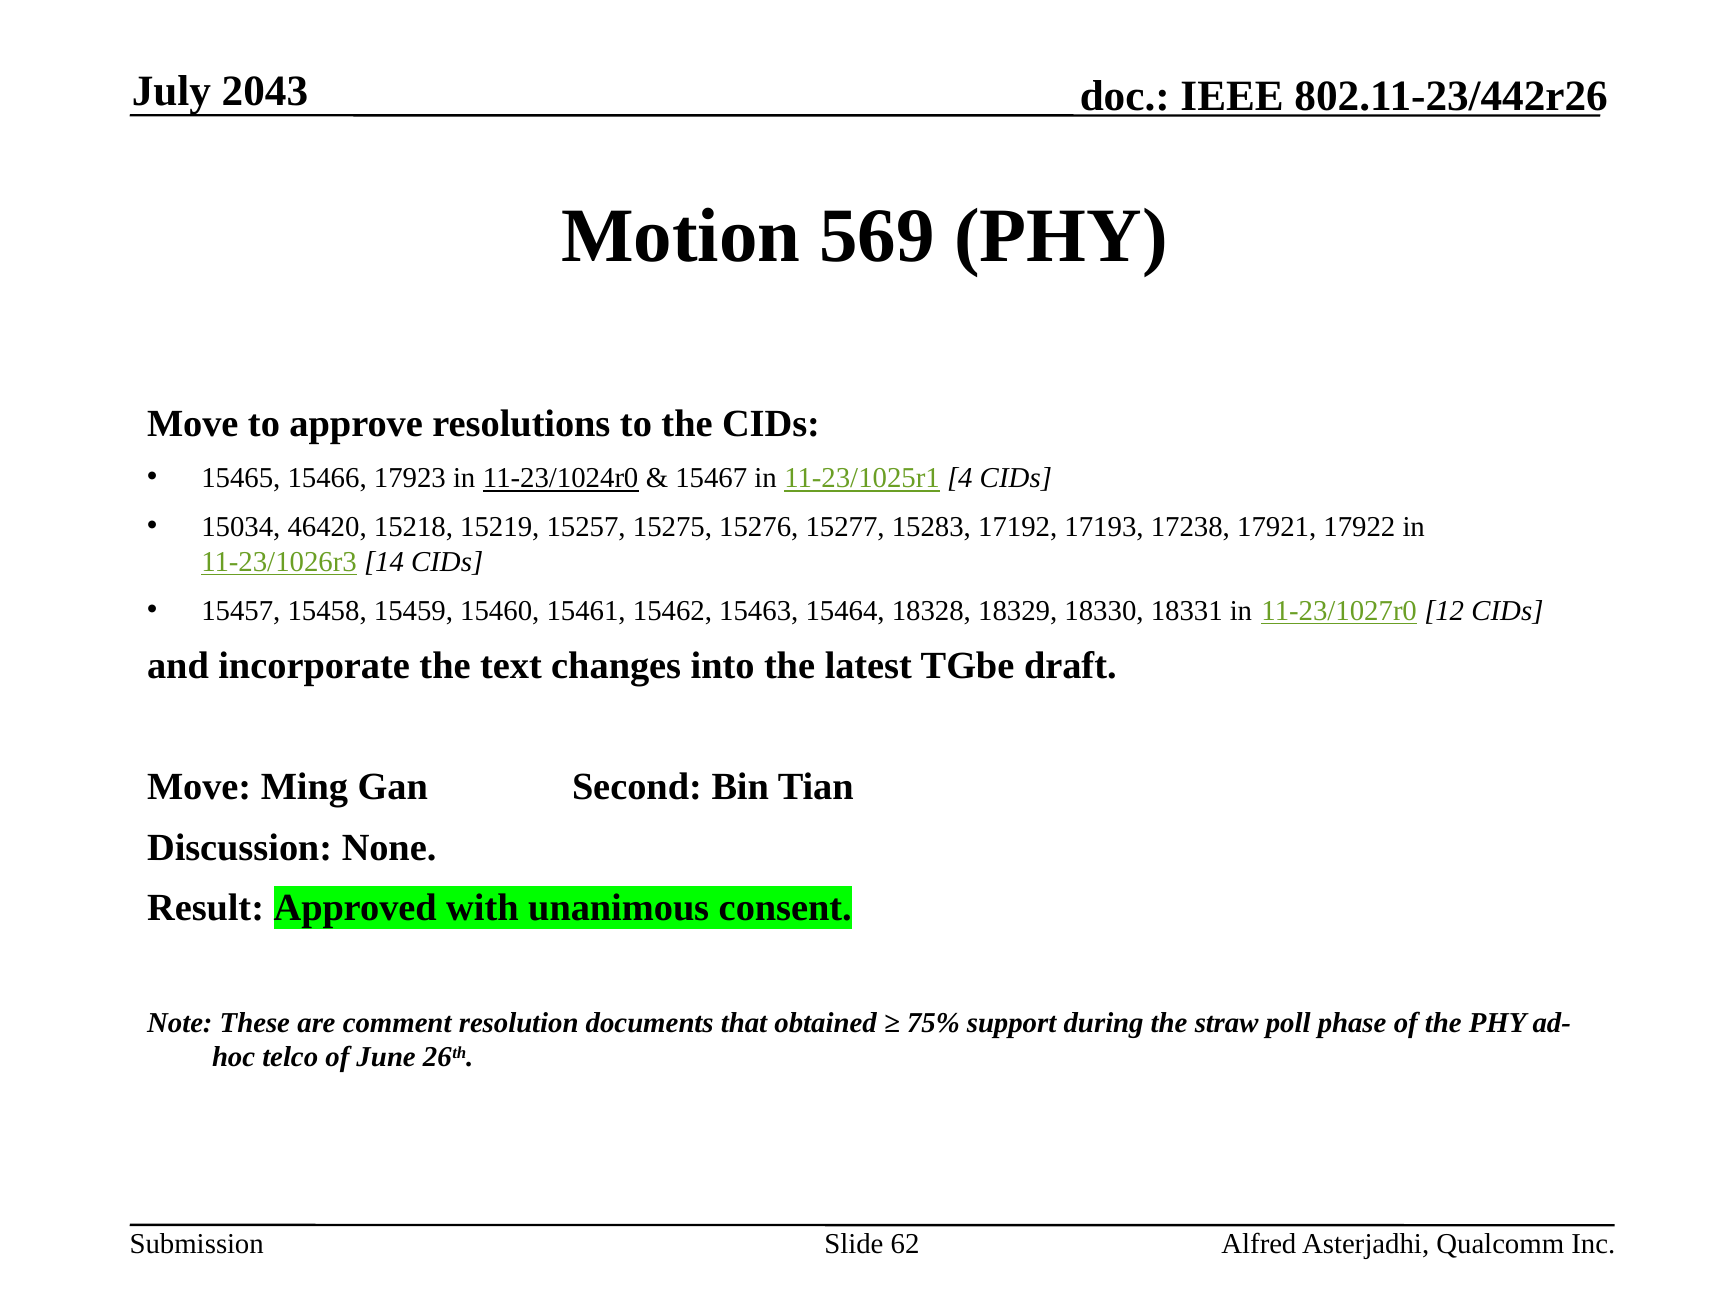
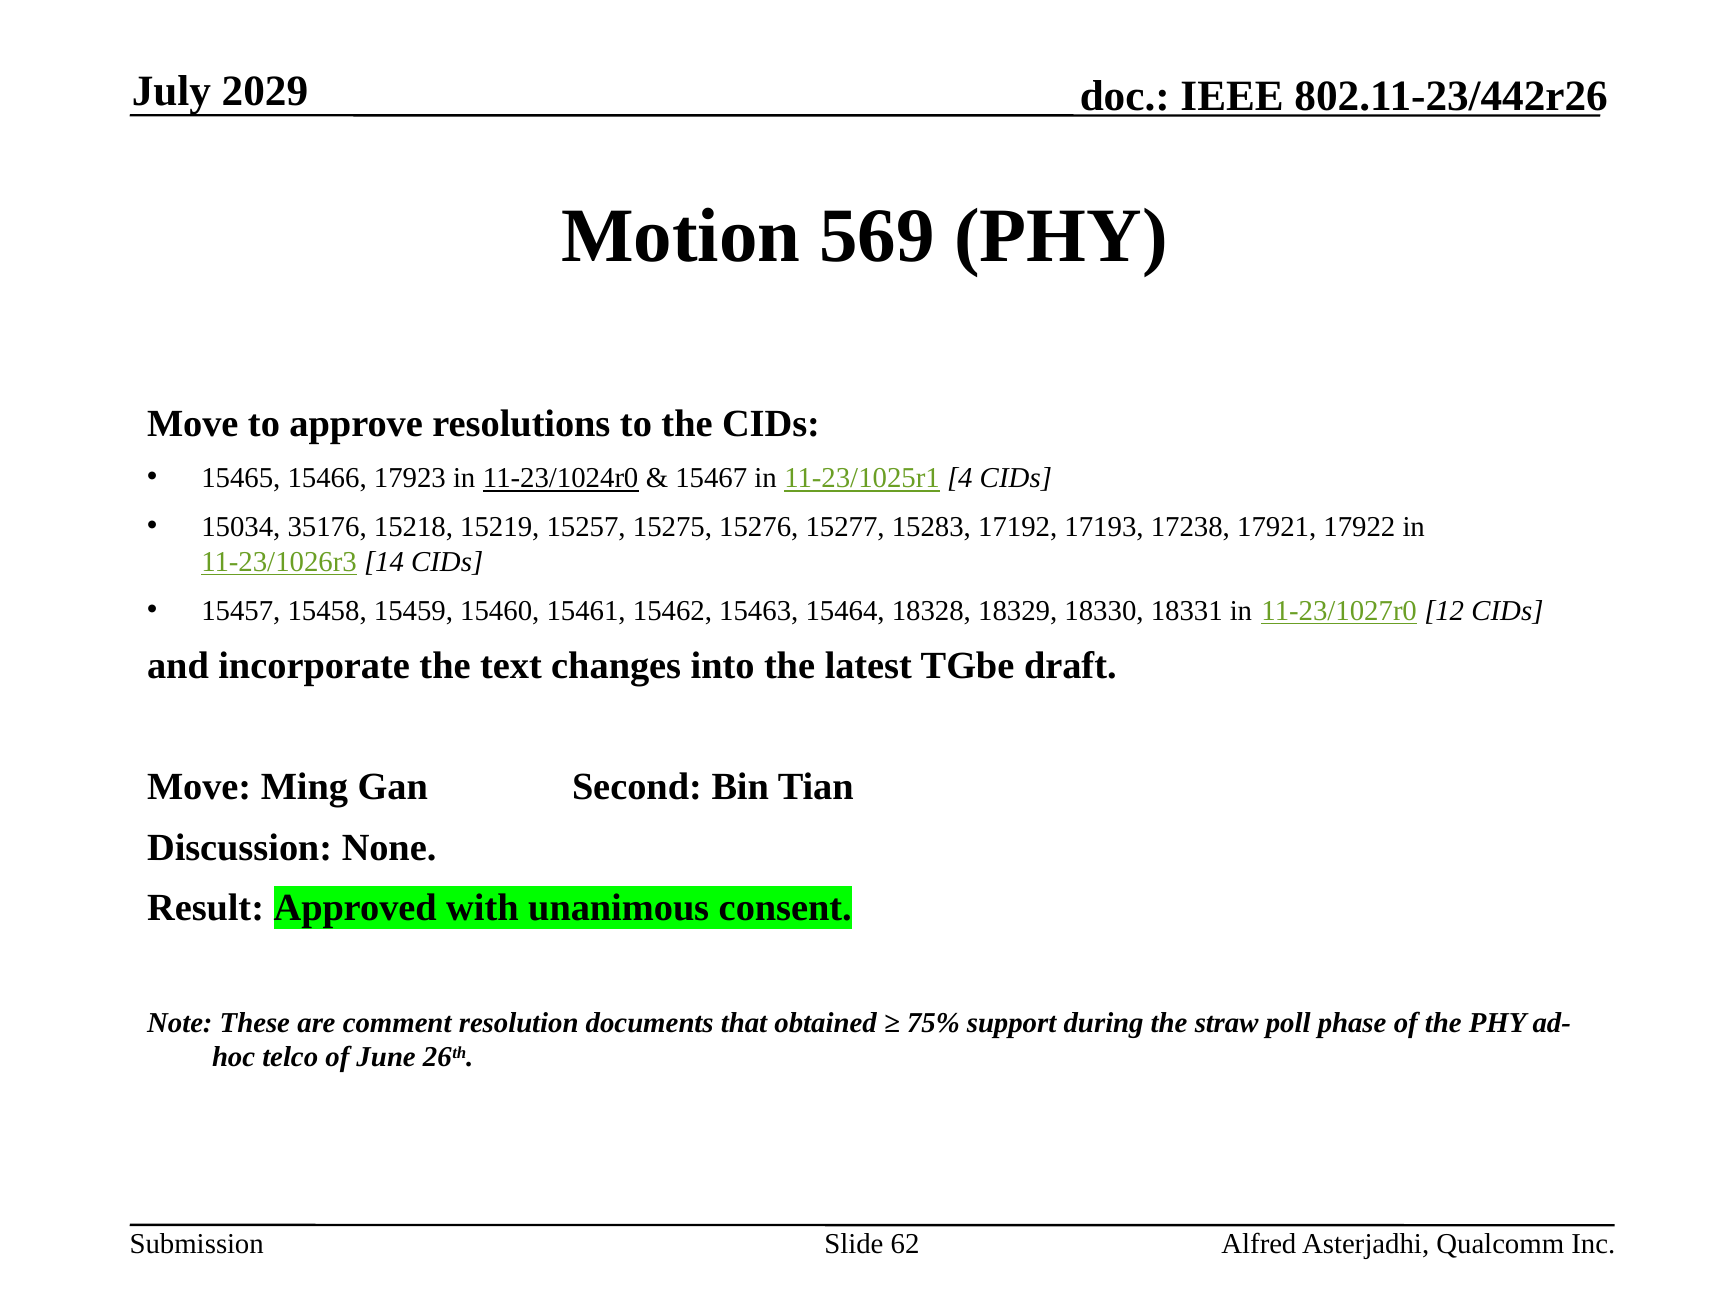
2043: 2043 -> 2029
46420: 46420 -> 35176
